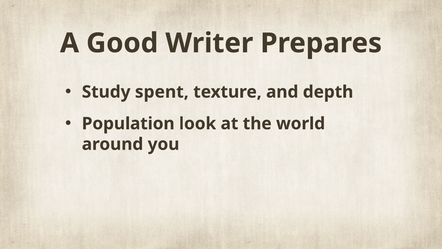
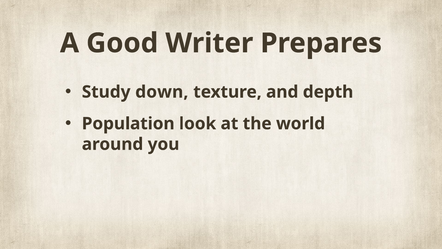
spent: spent -> down
